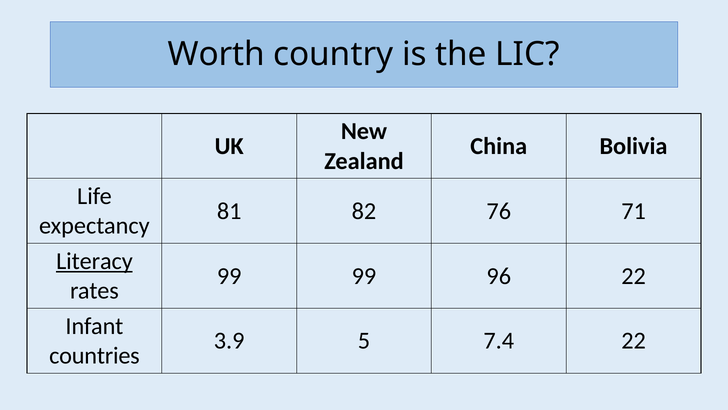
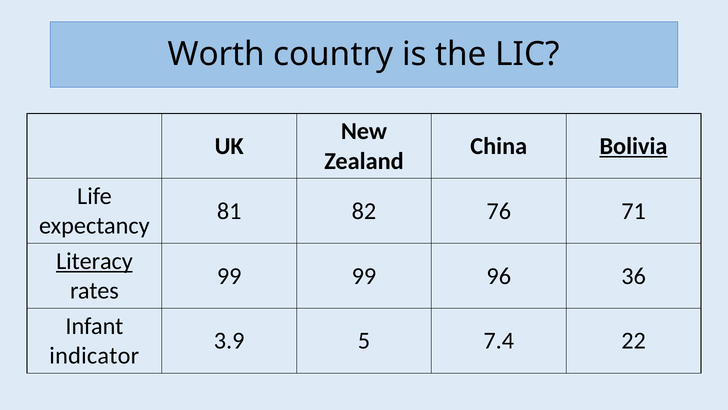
Bolivia underline: none -> present
96 22: 22 -> 36
countries: countries -> indicator
